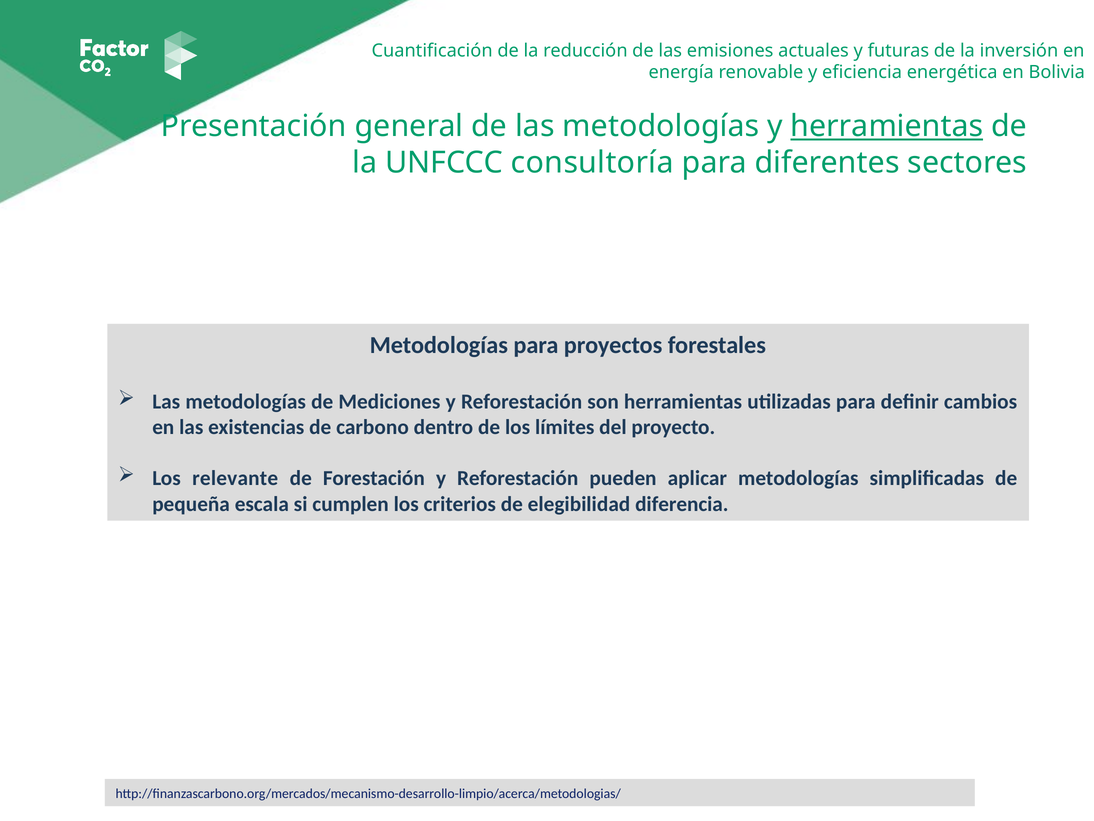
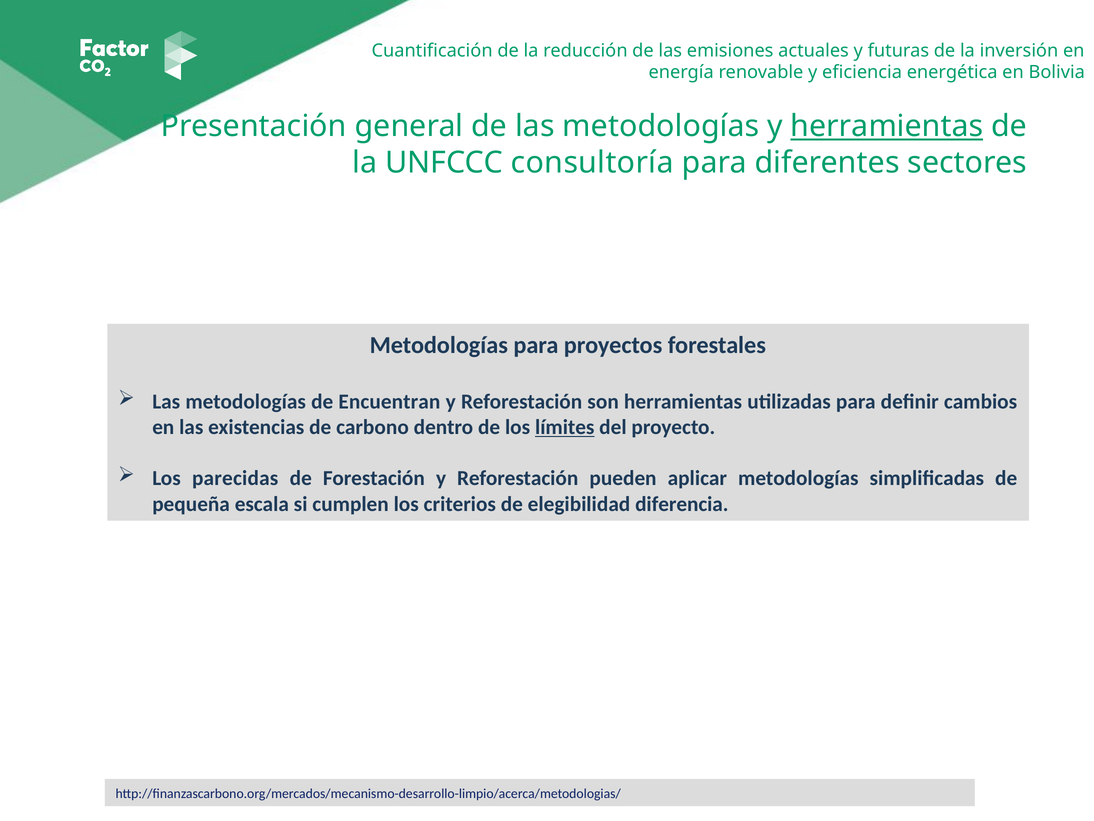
Mediciones: Mediciones -> Encuentran
límites underline: none -> present
relevante: relevante -> parecidas
